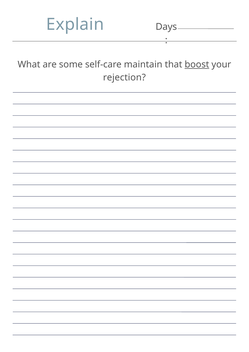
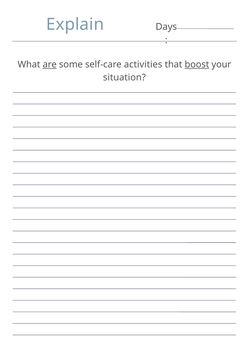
are underline: none -> present
maintain: maintain -> activities
rejection: rejection -> situation
